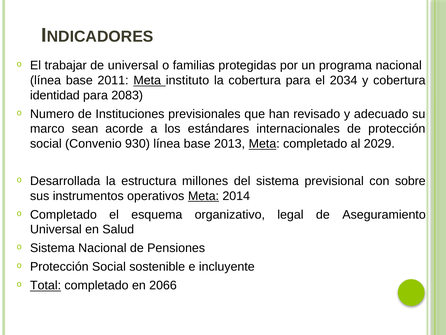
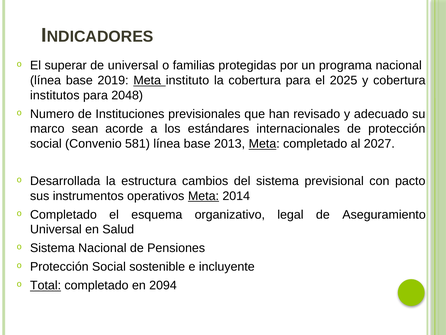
trabajar: trabajar -> superar
2011: 2011 -> 2019
2034: 2034 -> 2025
identidad: identidad -> institutos
2083: 2083 -> 2048
930: 930 -> 581
2029: 2029 -> 2027
millones: millones -> cambios
sobre: sobre -> pacto
2066: 2066 -> 2094
